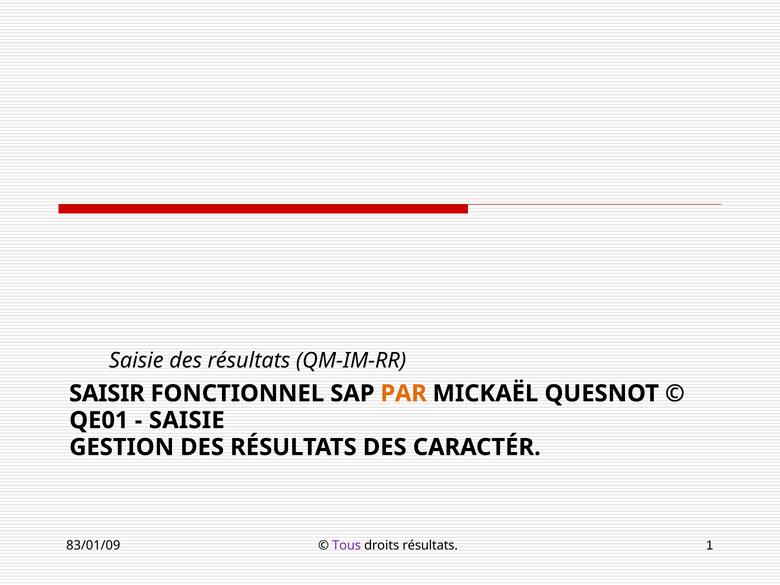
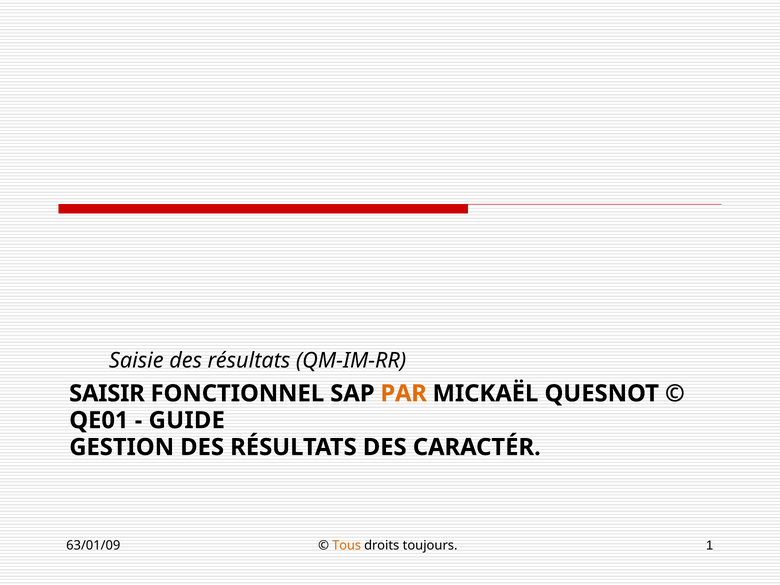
SAISIE at (187, 420): SAISIE -> GUIDE
83/01/09: 83/01/09 -> 63/01/09
Tous colour: purple -> orange
droits résultats: résultats -> toujours
